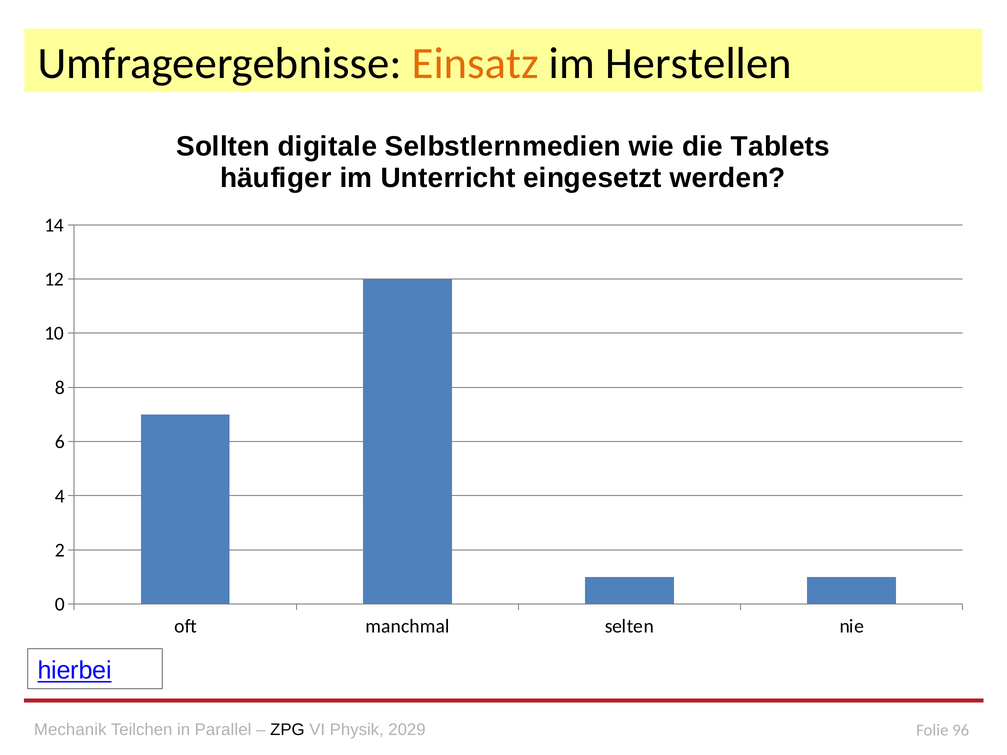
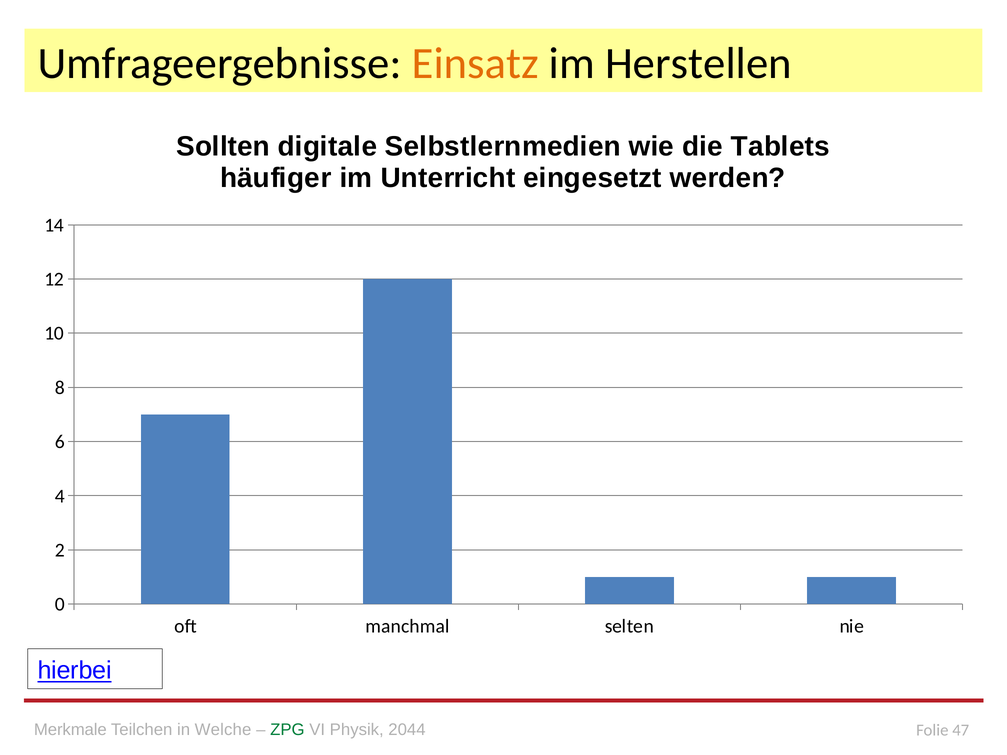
Mechanik: Mechanik -> Merkmale
Parallel: Parallel -> Welche
ZPG colour: black -> green
2029: 2029 -> 2044
96: 96 -> 47
